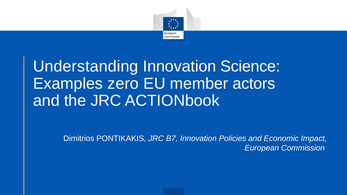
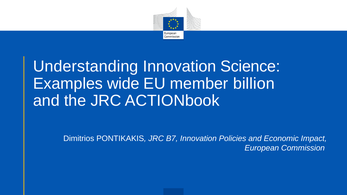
zero: zero -> wide
actors: actors -> billion
